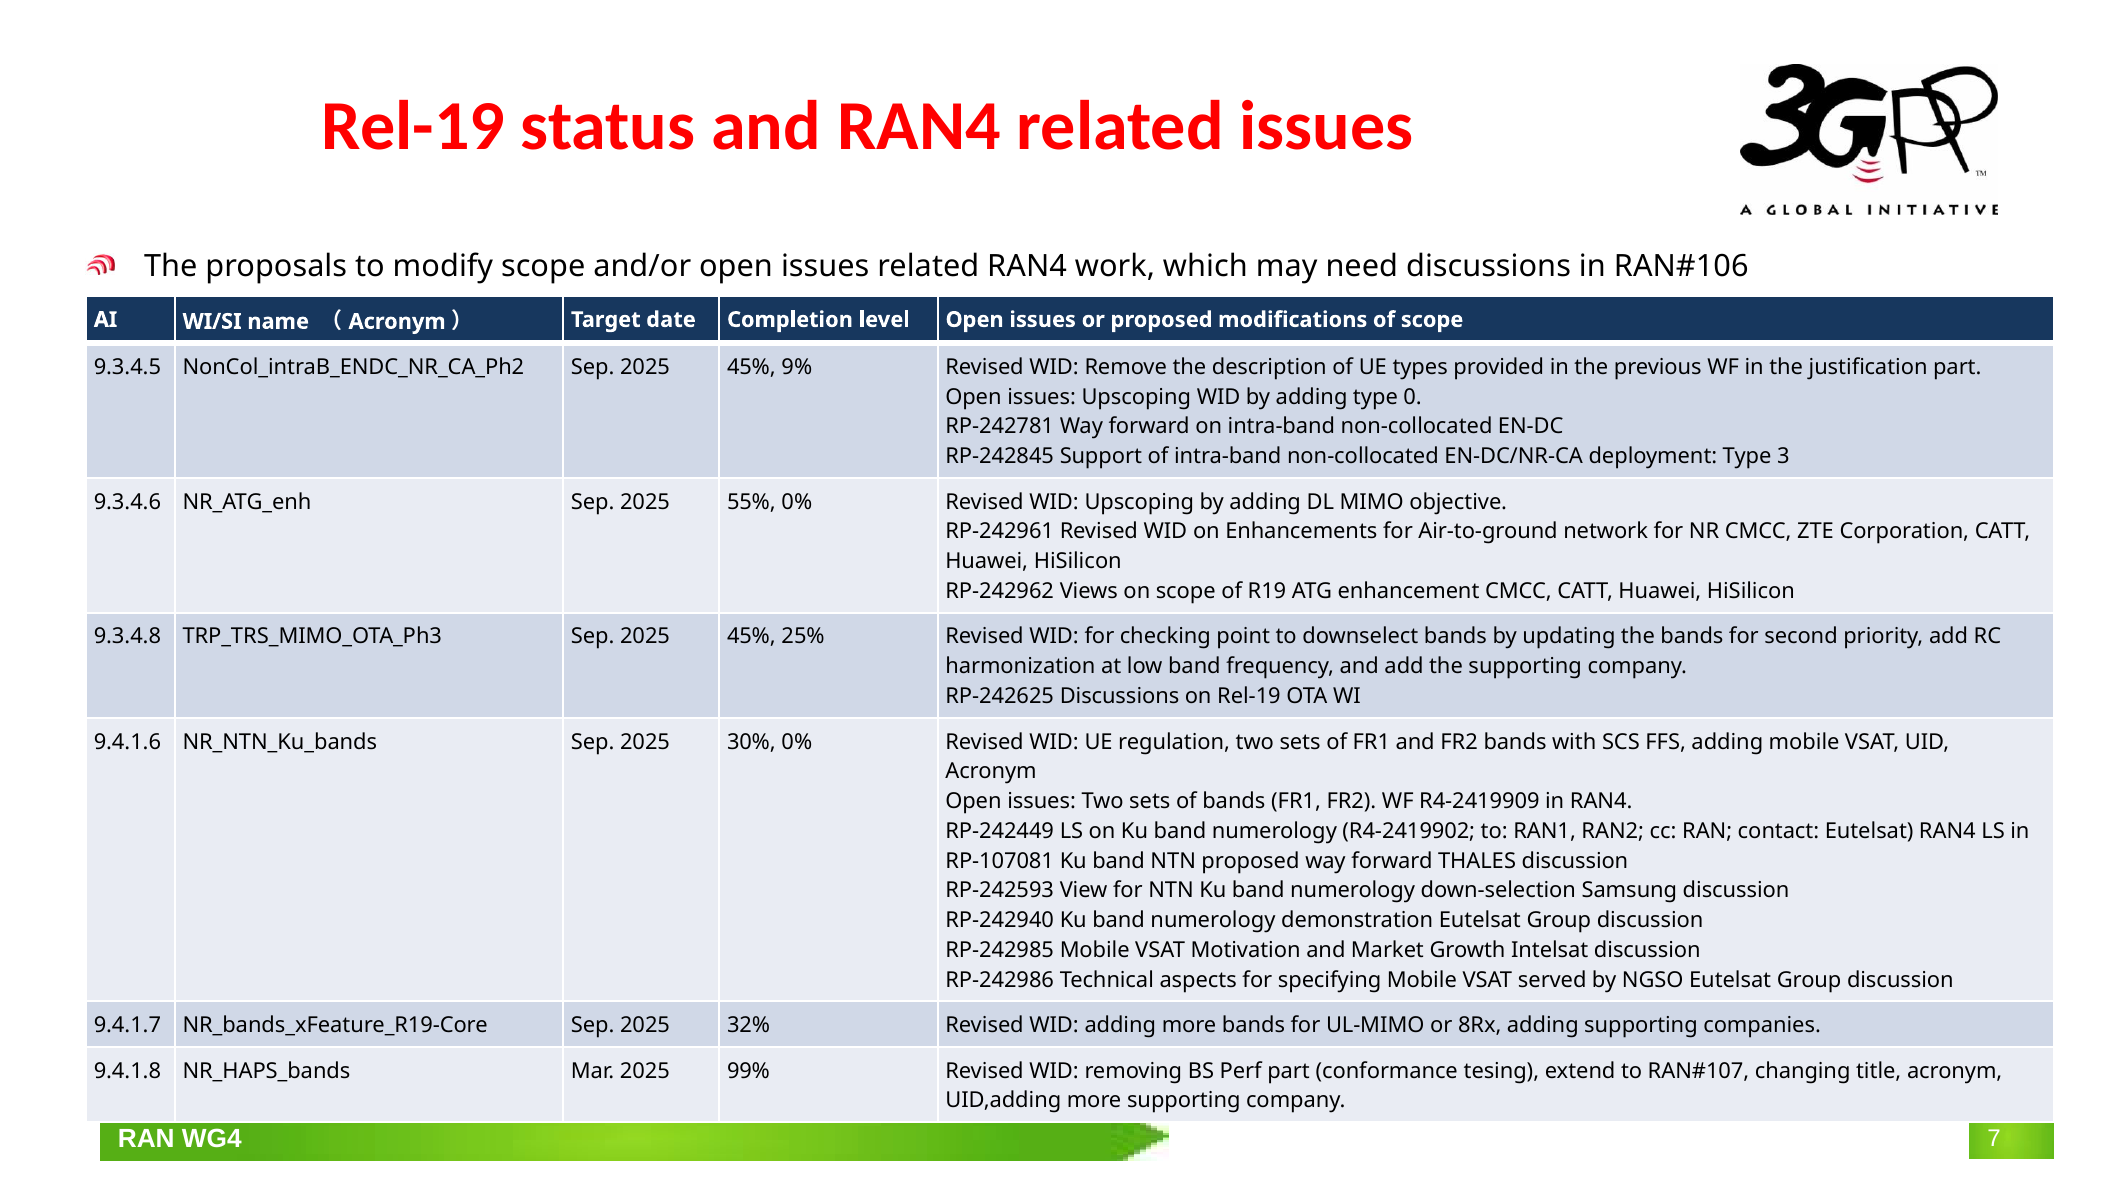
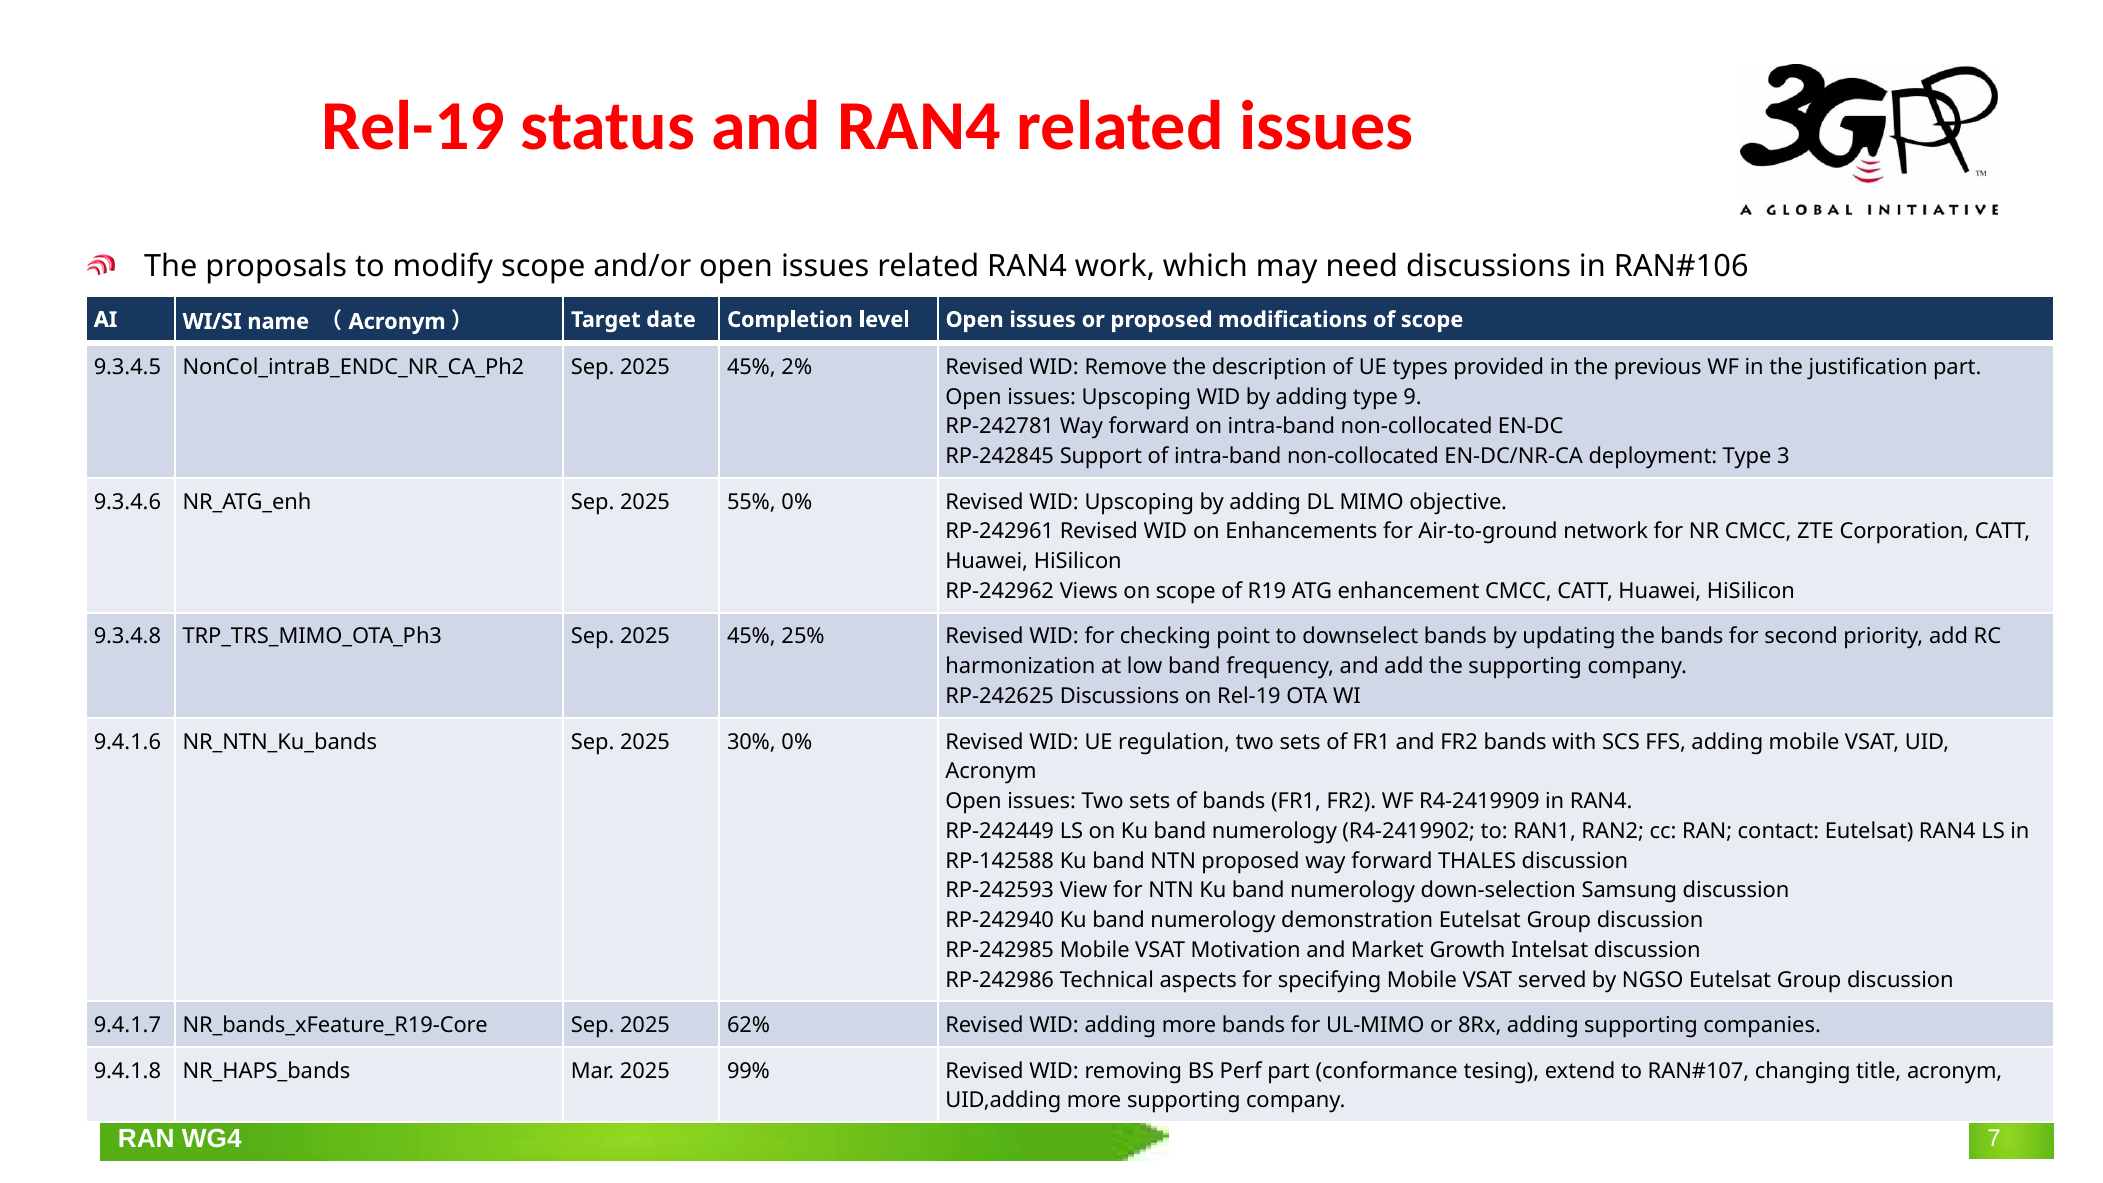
9%: 9% -> 2%
0: 0 -> 9
RP-107081: RP-107081 -> RP-142588
32%: 32% -> 62%
